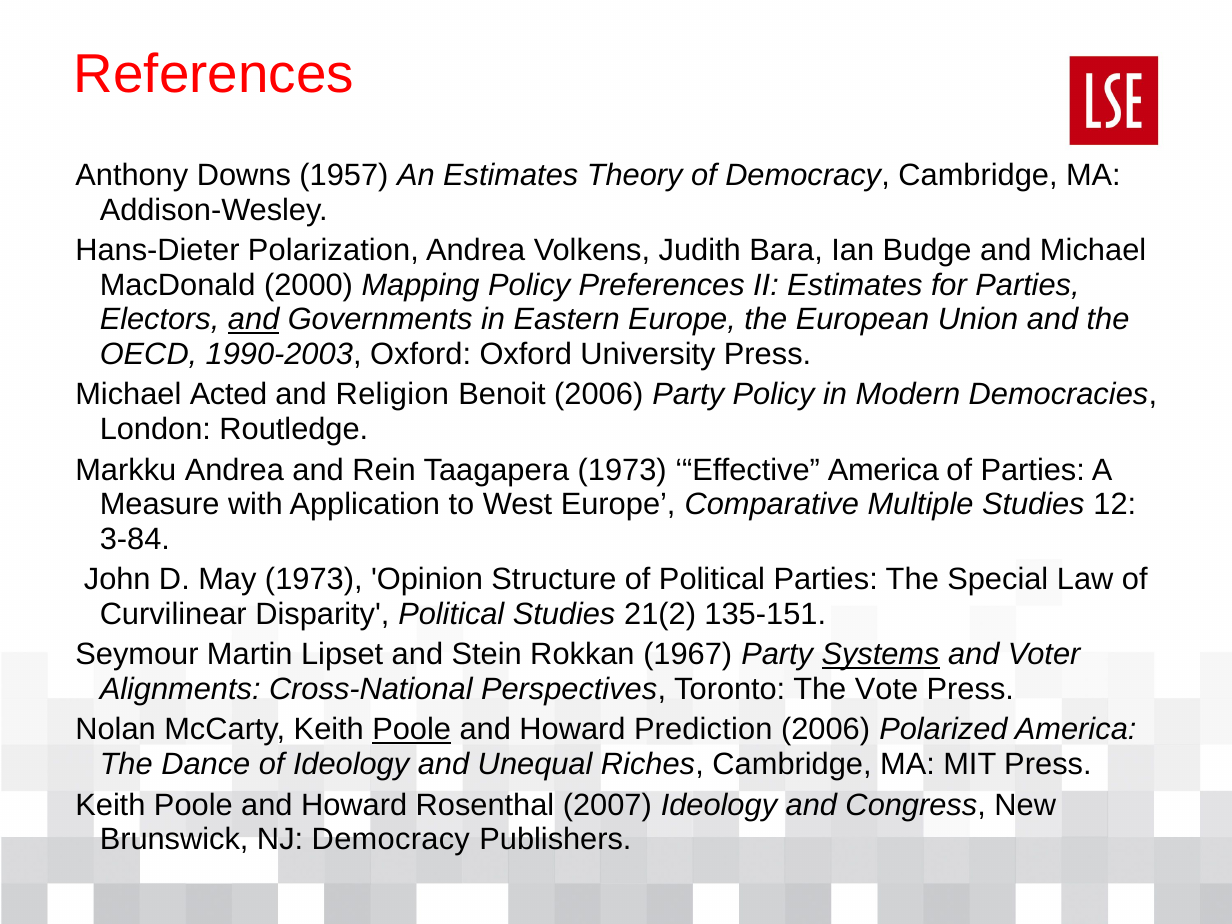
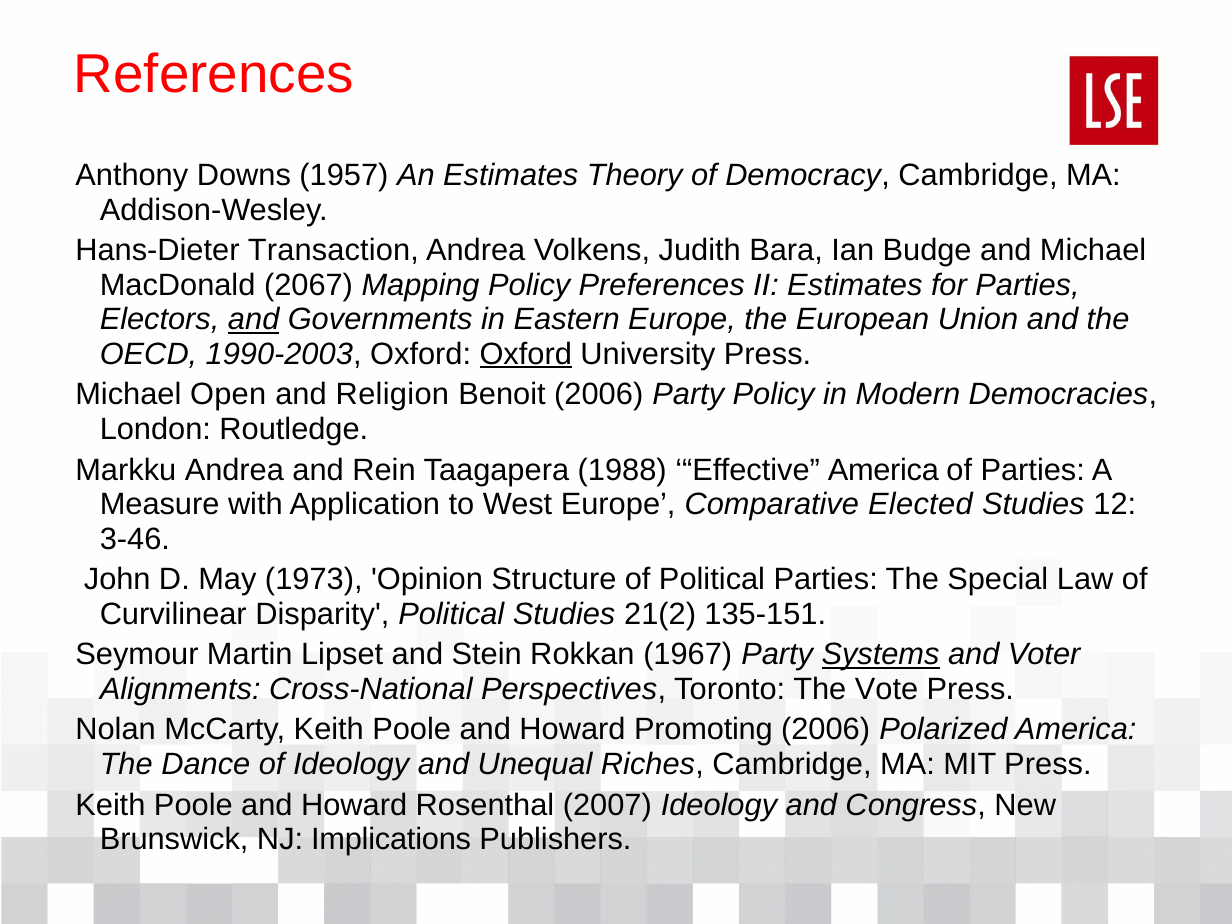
Polarization: Polarization -> Transaction
2000: 2000 -> 2067
Oxford at (526, 354) underline: none -> present
Acted: Acted -> Open
Taagapera 1973: 1973 -> 1988
Multiple: Multiple -> Elected
3-84: 3-84 -> 3-46
Poole at (412, 730) underline: present -> none
Prediction: Prediction -> Promoting
NJ Democracy: Democracy -> Implications
